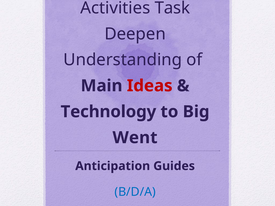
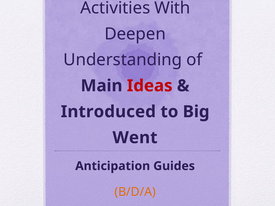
Task: Task -> With
Technology: Technology -> Introduced
B/D/A colour: blue -> orange
